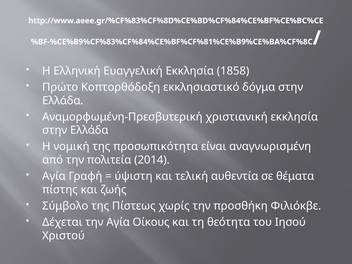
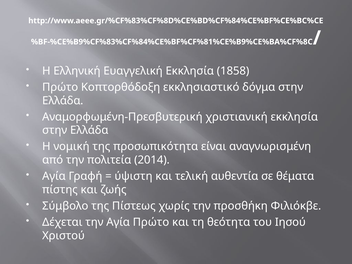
Αγία Οίκους: Οίκους -> Πρώτο
